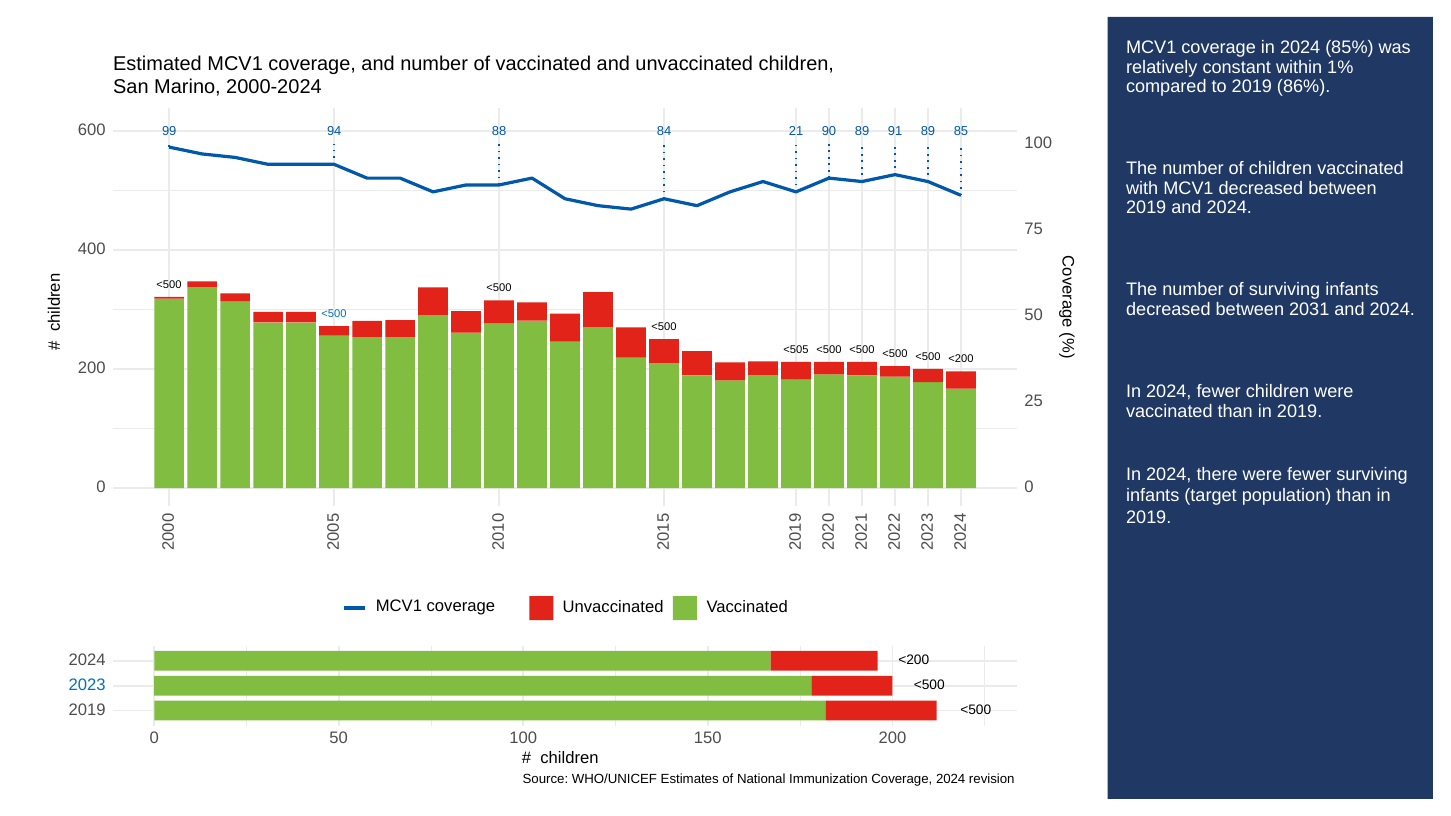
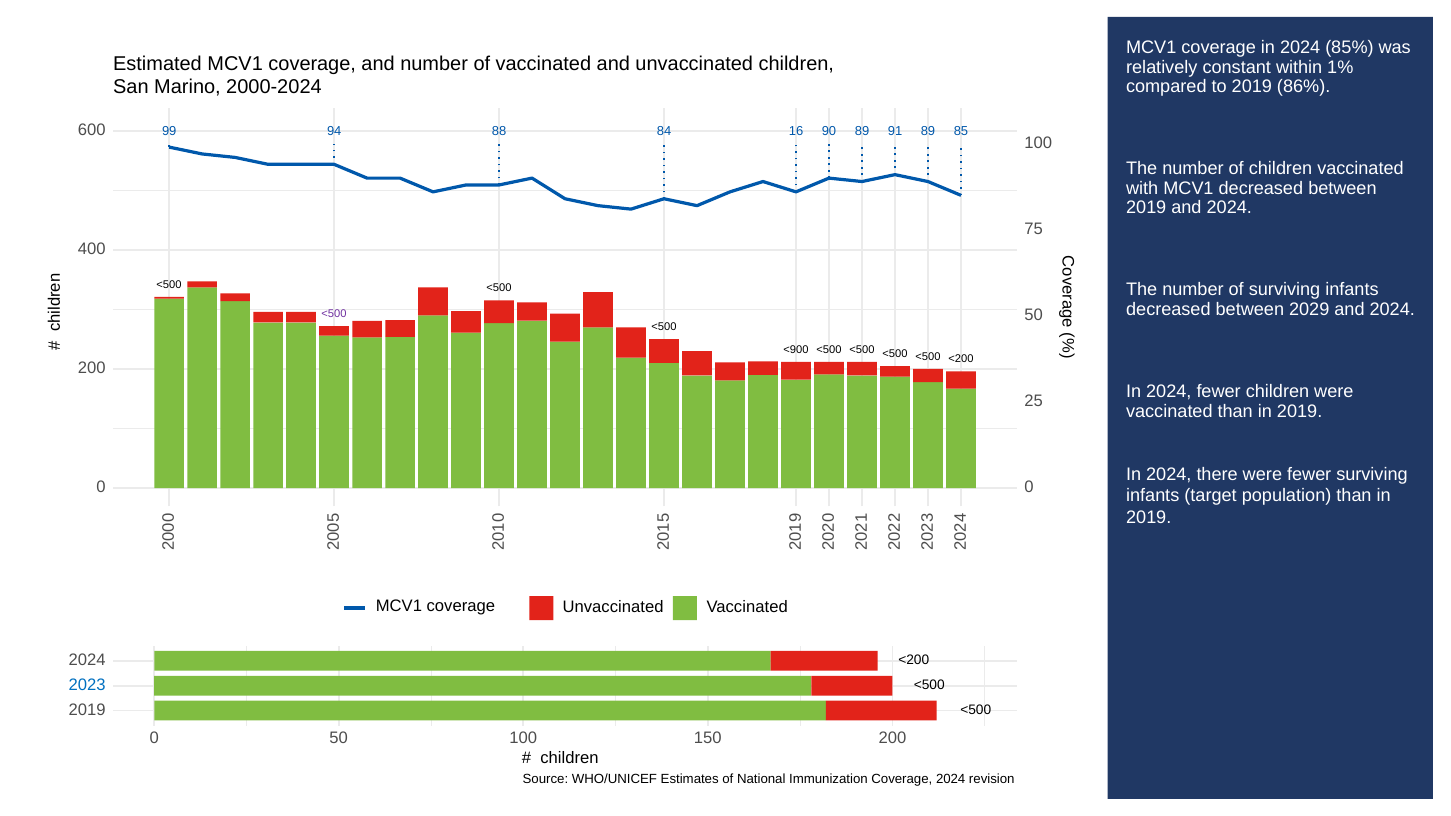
21: 21 -> 16
2031: 2031 -> 2029
<500 at (334, 314) colour: blue -> purple
<505: <505 -> <900
